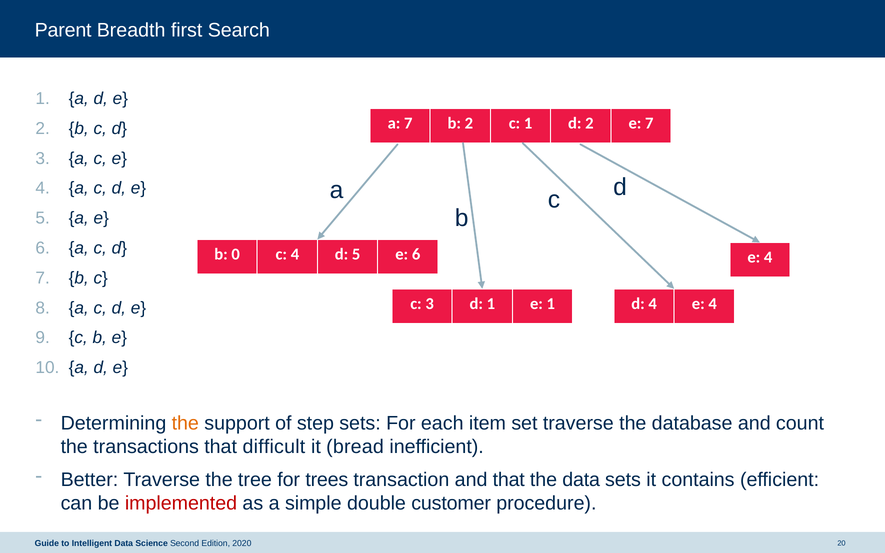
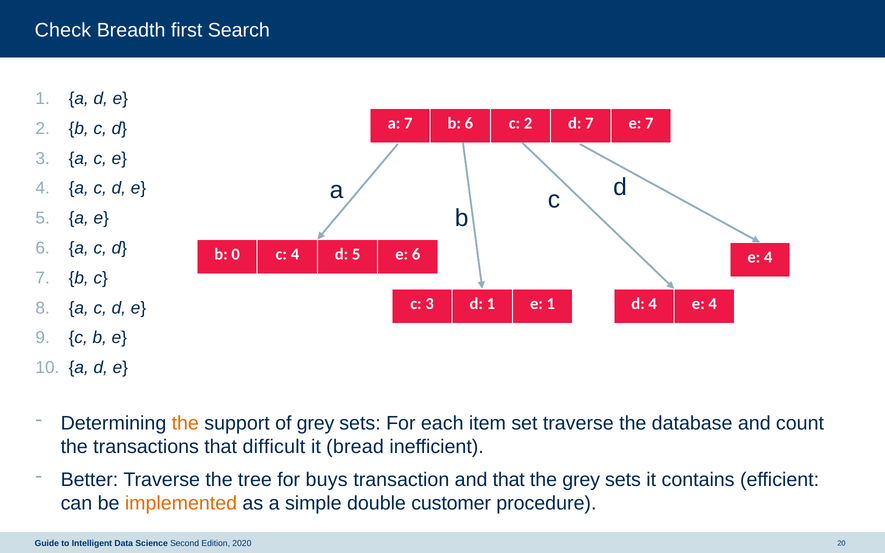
Parent: Parent -> Check
b 2: 2 -> 6
c 1: 1 -> 2
2 at (589, 123): 2 -> 7
of step: step -> grey
trees: trees -> buys
the data: data -> grey
implemented colour: red -> orange
